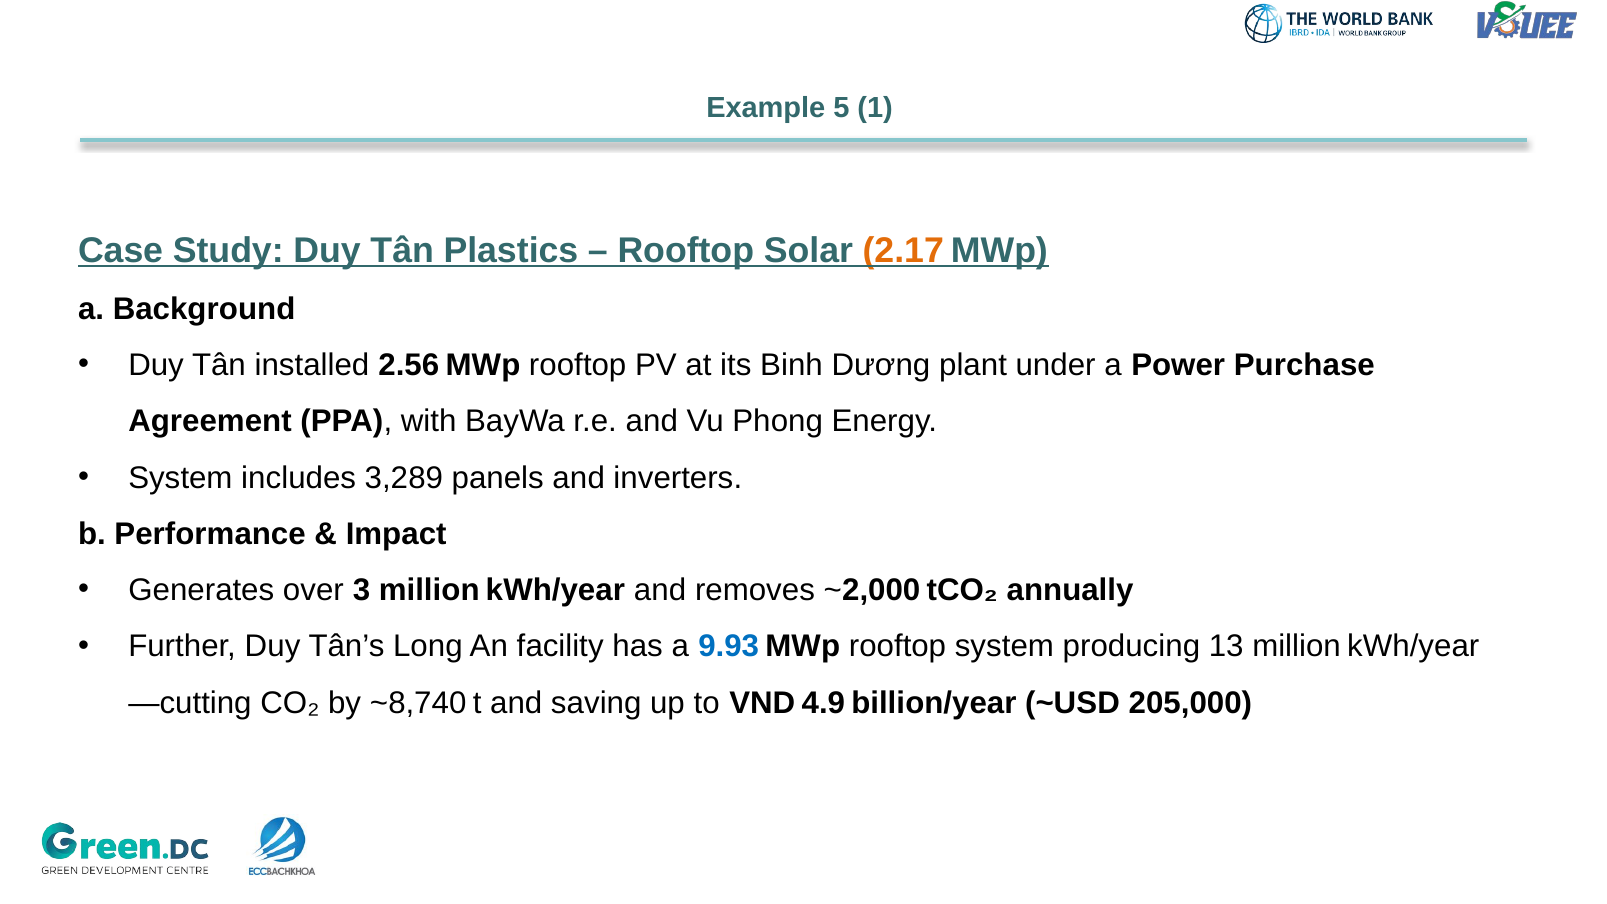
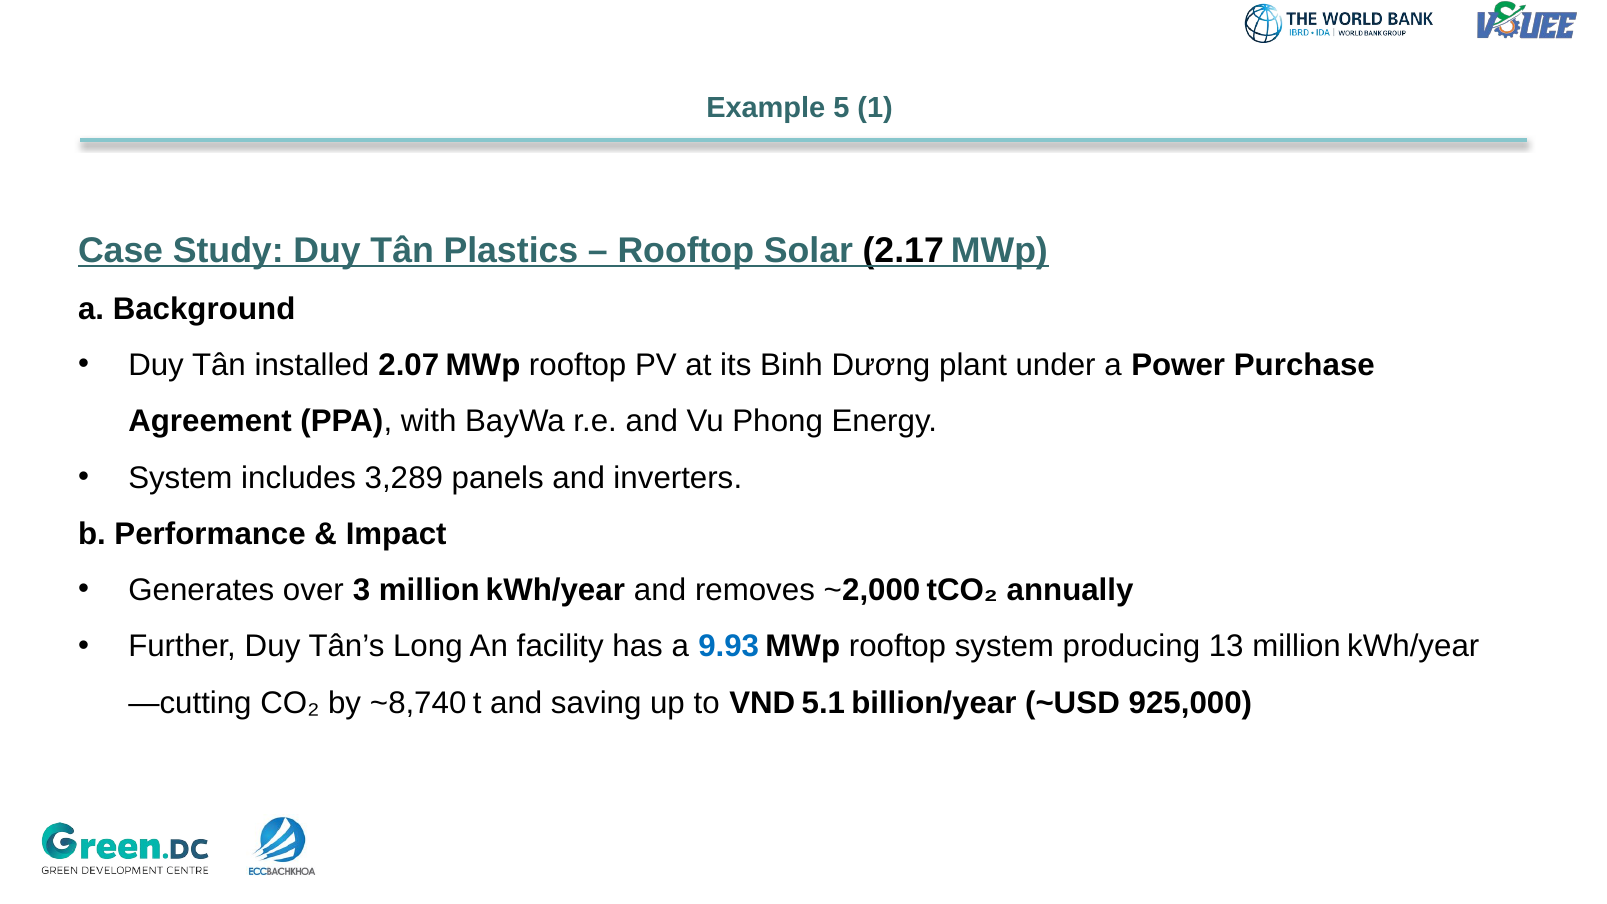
2.17 colour: orange -> black
2.56: 2.56 -> 2.07
4.9: 4.9 -> 5.1
205,000: 205,000 -> 925,000
